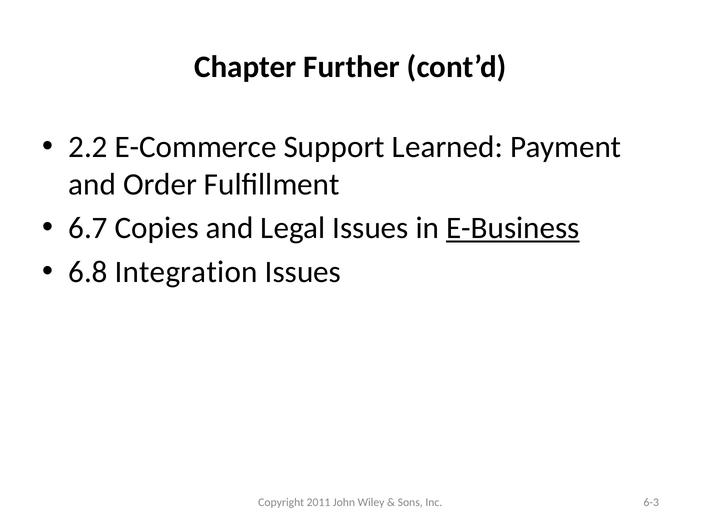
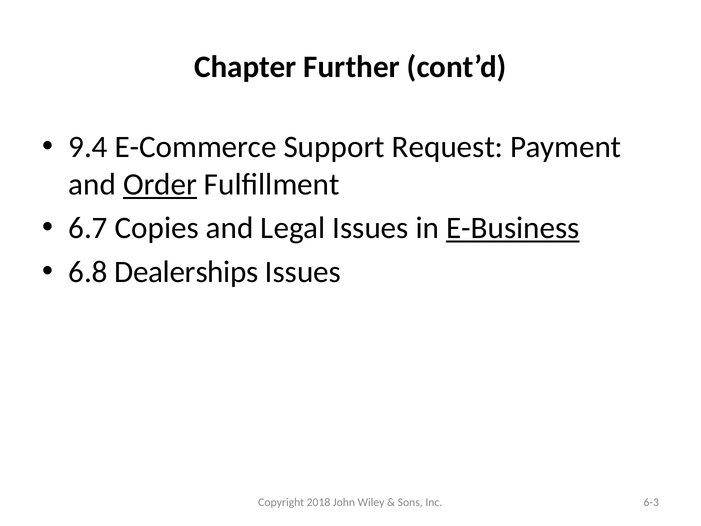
2.2: 2.2 -> 9.4
Learned: Learned -> Request
Order underline: none -> present
Integration: Integration -> Dealerships
2011: 2011 -> 2018
